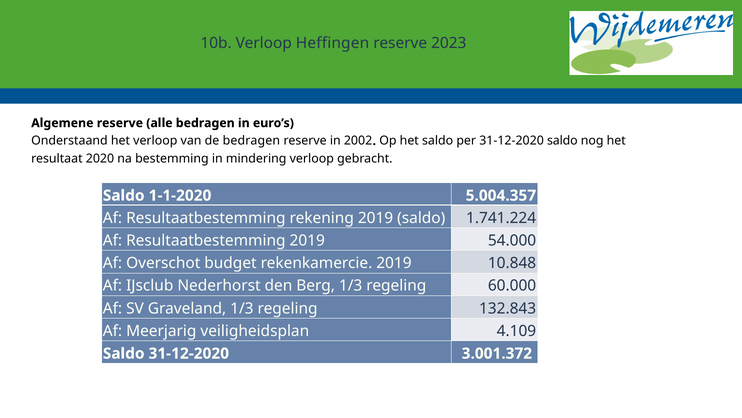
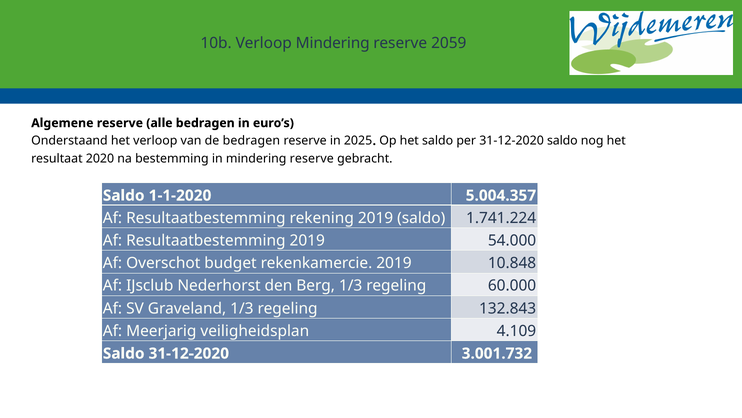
Verloop Heffingen: Heffingen -> Mindering
2023: 2023 -> 2059
2002: 2002 -> 2025
in mindering verloop: verloop -> reserve
3.001.372: 3.001.372 -> 3.001.732
